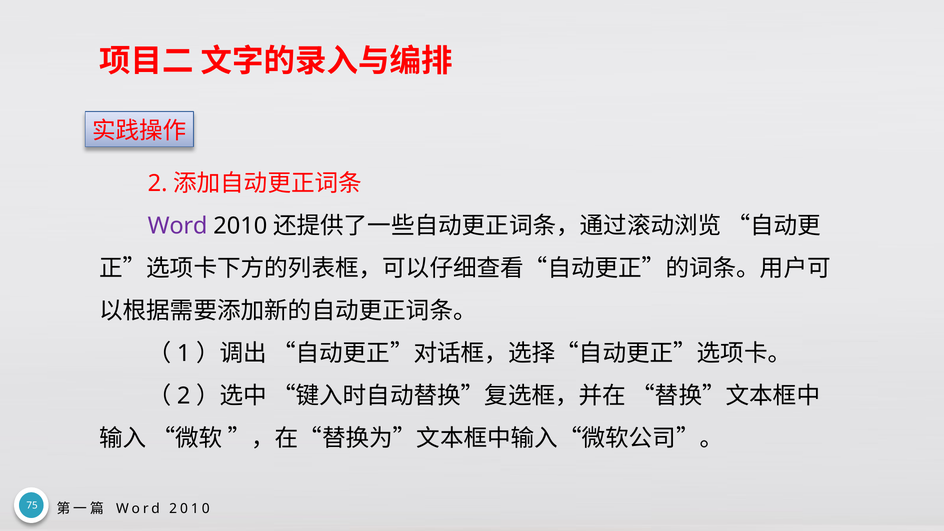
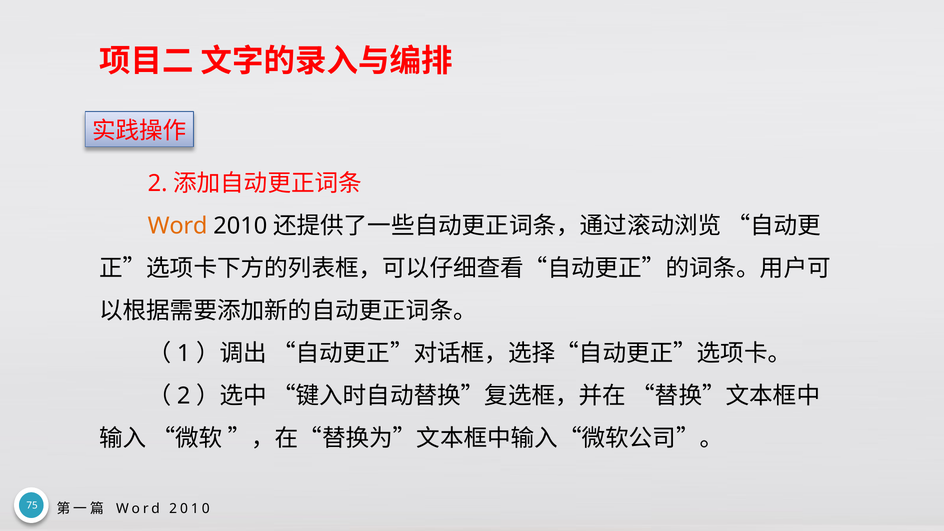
Word at (178, 226) colour: purple -> orange
